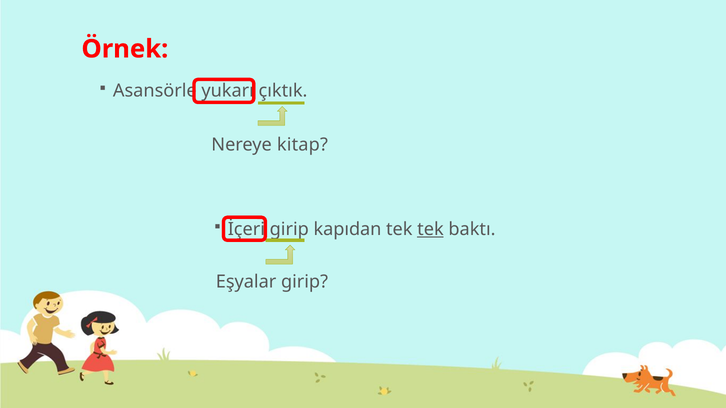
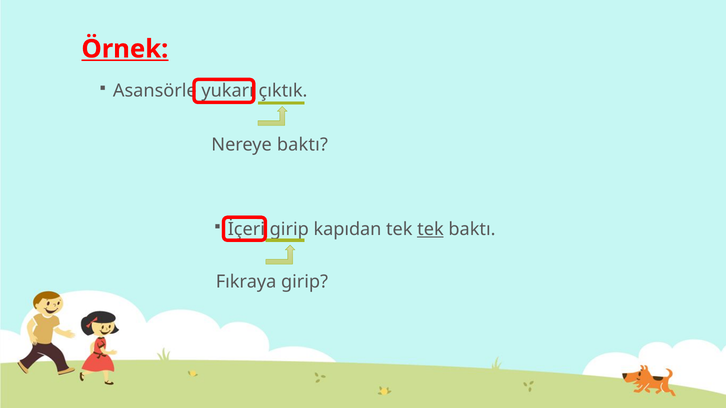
Örnek underline: none -> present
Nereye kitap: kitap -> baktı
Eşyalar: Eşyalar -> Fıkraya
